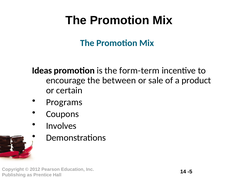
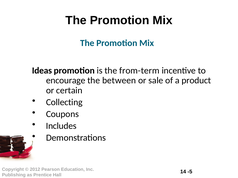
form-term: form-term -> from-term
Programs: Programs -> Collecting
Involves: Involves -> Includes
